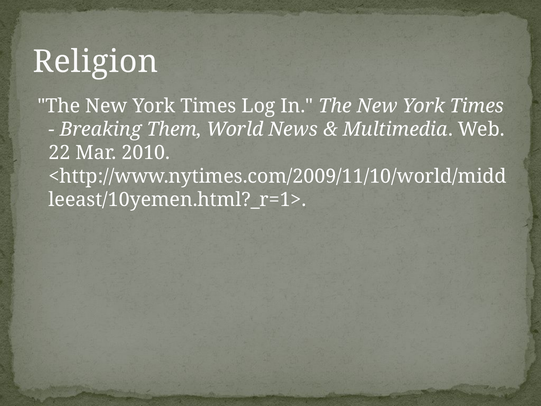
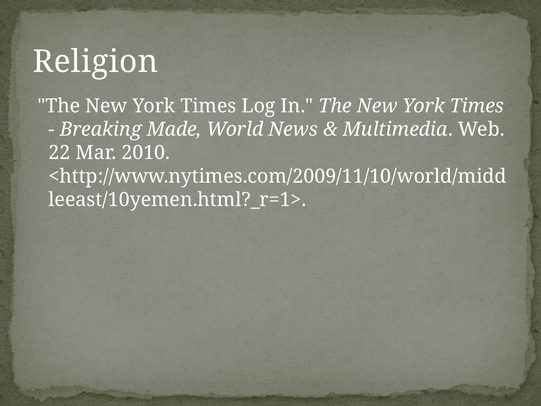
Them: Them -> Made
